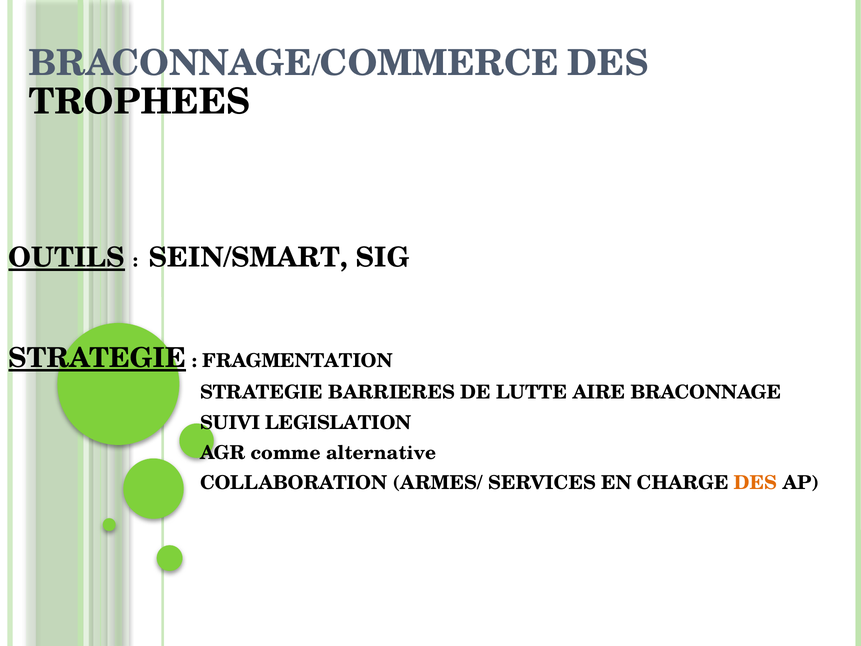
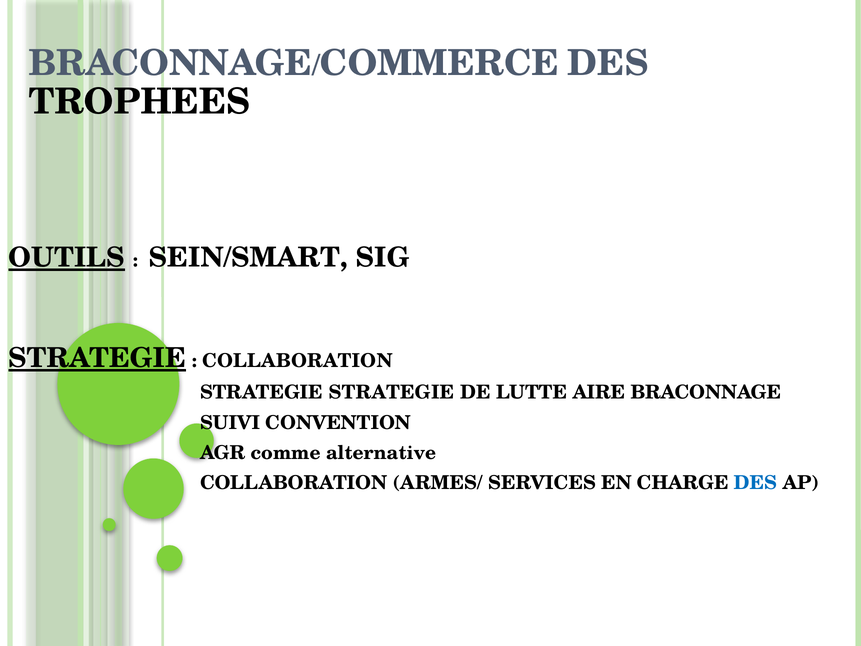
FRAGMENTATION at (298, 361): FRAGMENTATION -> COLLABORATION
STRATEGIE BARRIERES: BARRIERES -> STRATEGIE
LEGISLATION: LEGISLATION -> CONVENTION
DES at (756, 483) colour: orange -> blue
